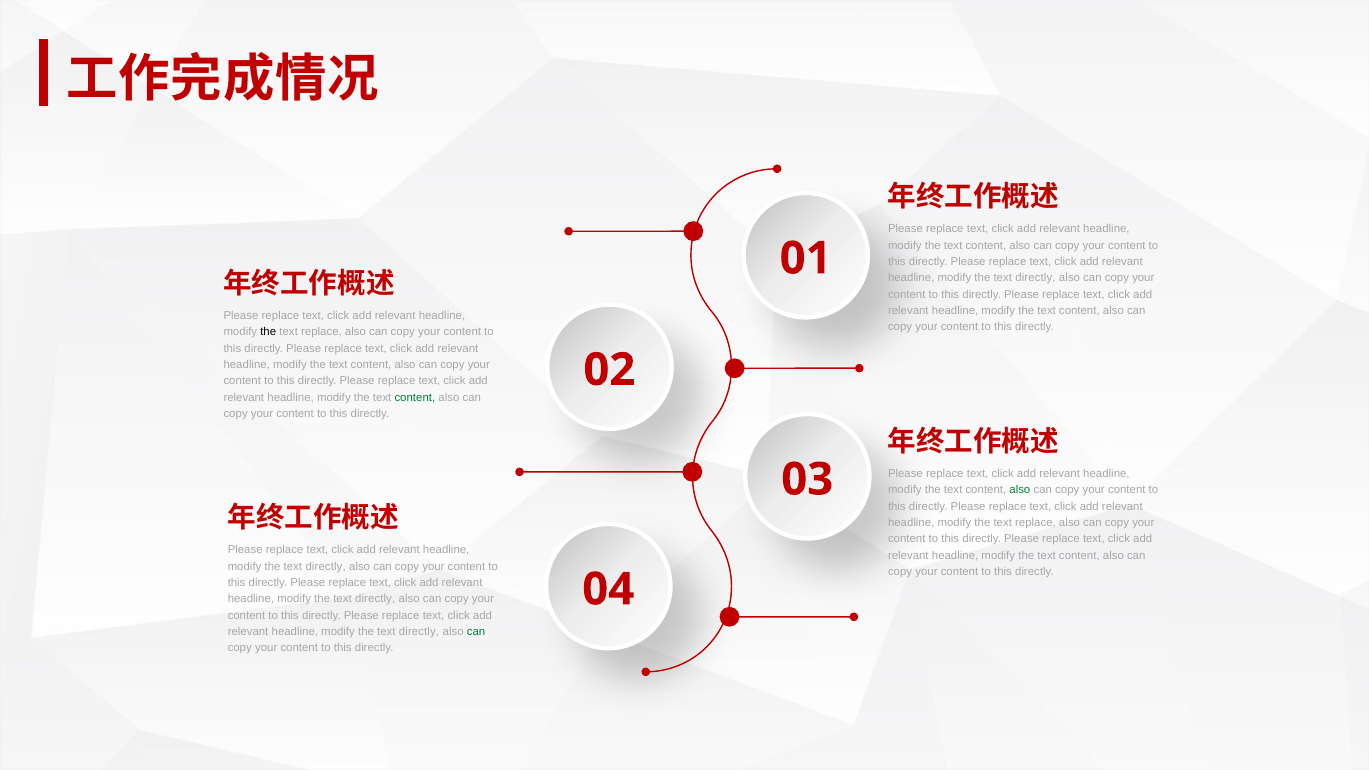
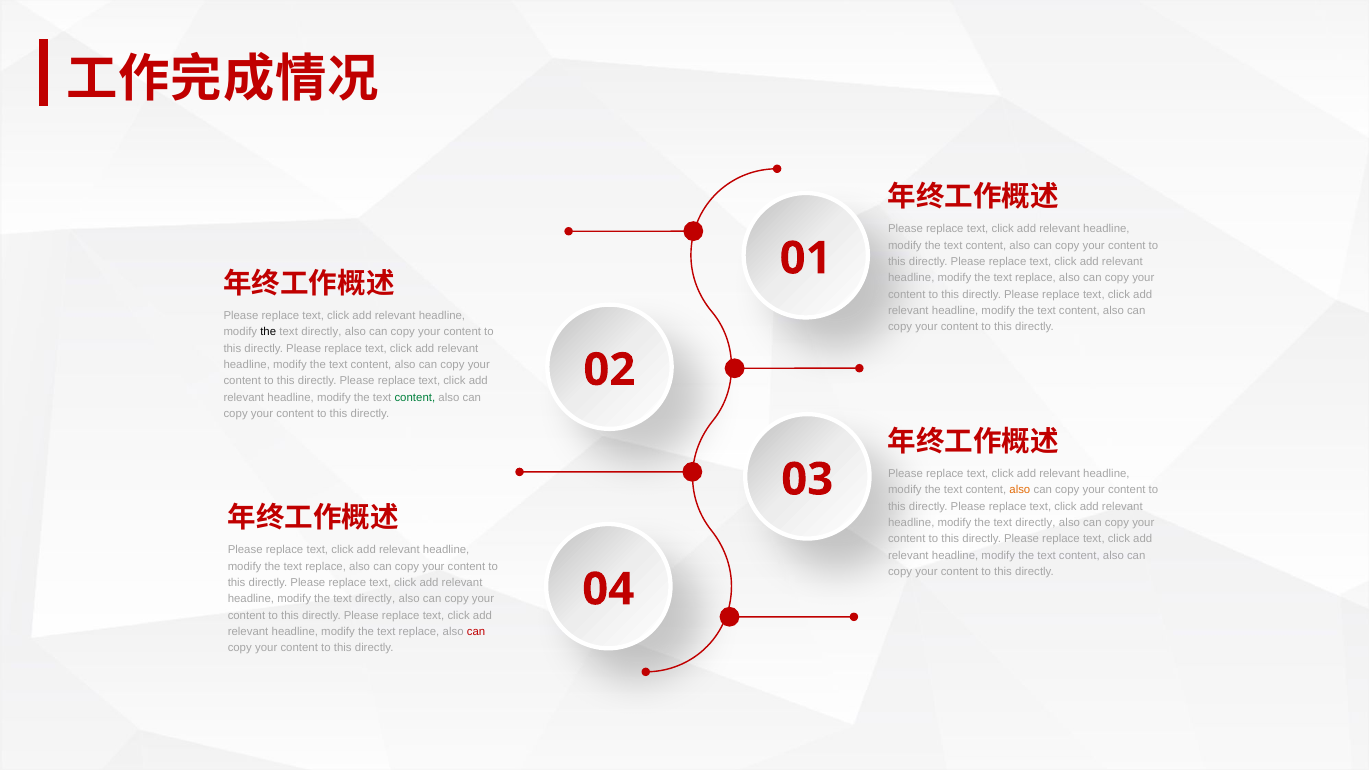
directly at (1035, 278): directly -> replace
replace at (321, 332): replace -> directly
also at (1020, 490) colour: green -> orange
replace at (1035, 523): replace -> directly
directly at (326, 566): directly -> replace
directly at (419, 632): directly -> replace
can at (476, 632) colour: green -> red
